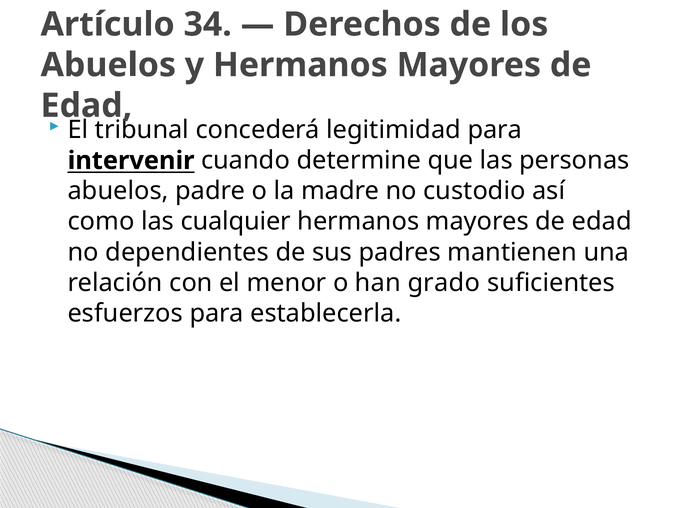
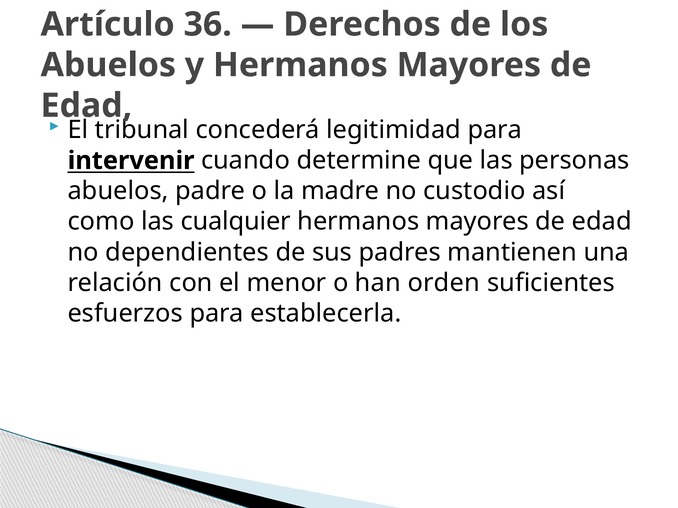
34: 34 -> 36
grado: grado -> orden
